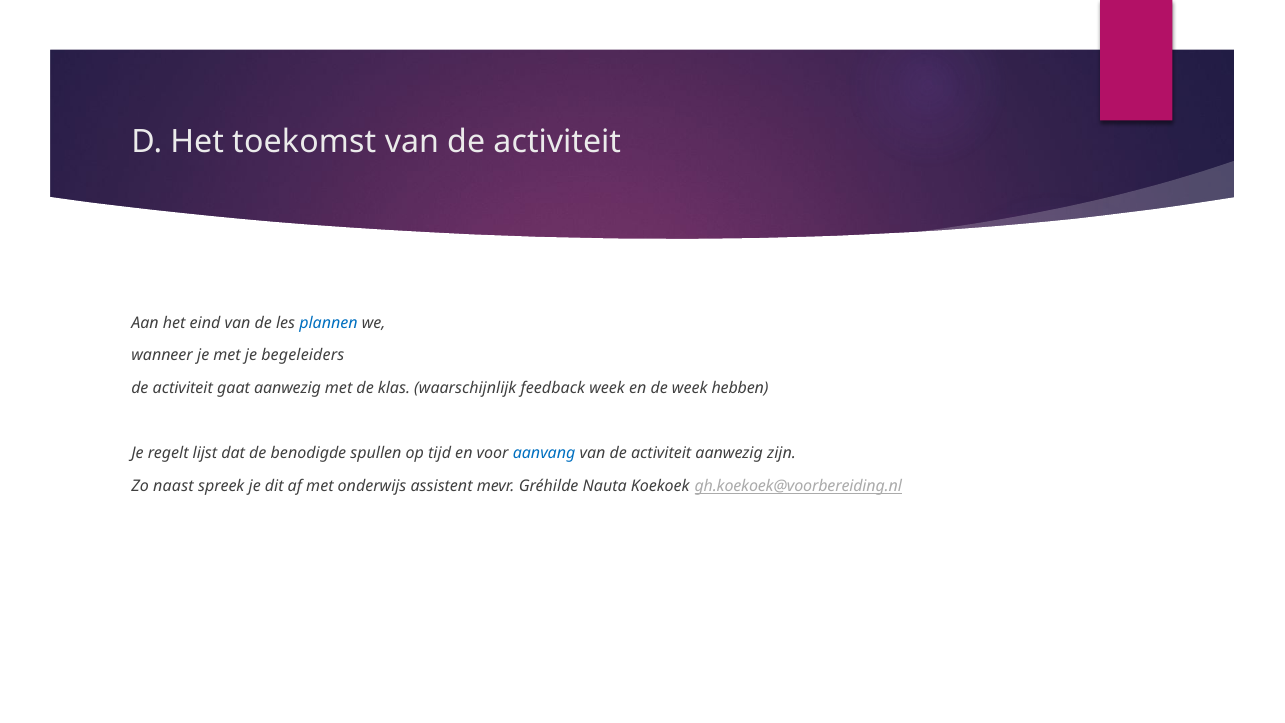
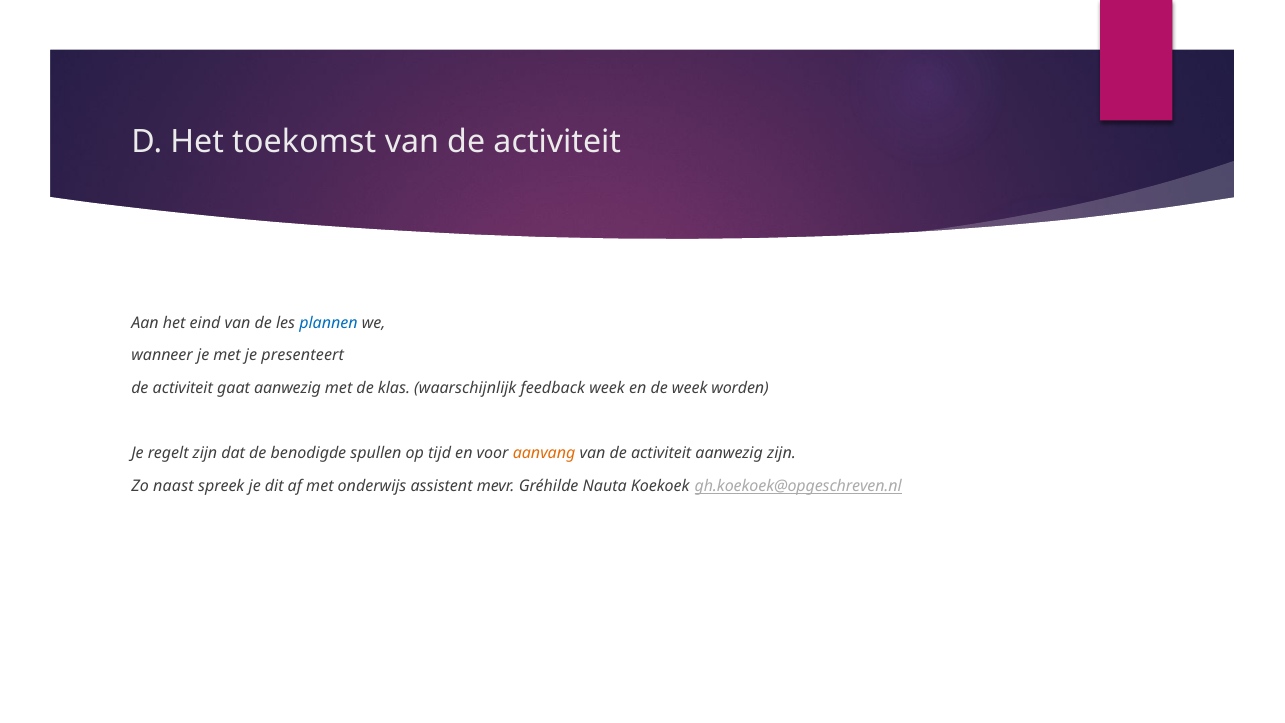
begeleiders: begeleiders -> presenteert
hebben: hebben -> worden
regelt lijst: lijst -> zijn
aanvang colour: blue -> orange
gh.koekoek@voorbereiding.nl: gh.koekoek@voorbereiding.nl -> gh.koekoek@opgeschreven.nl
